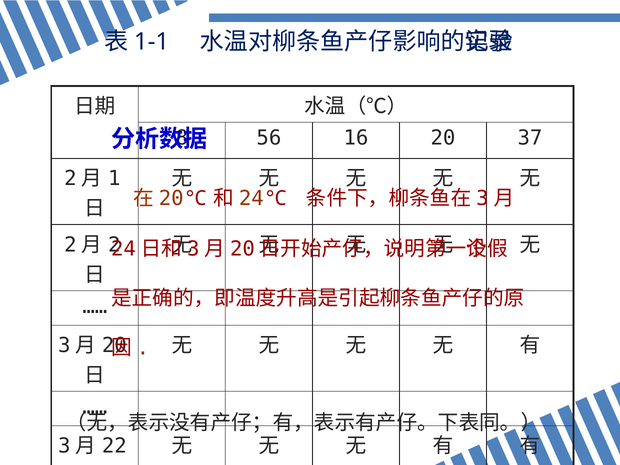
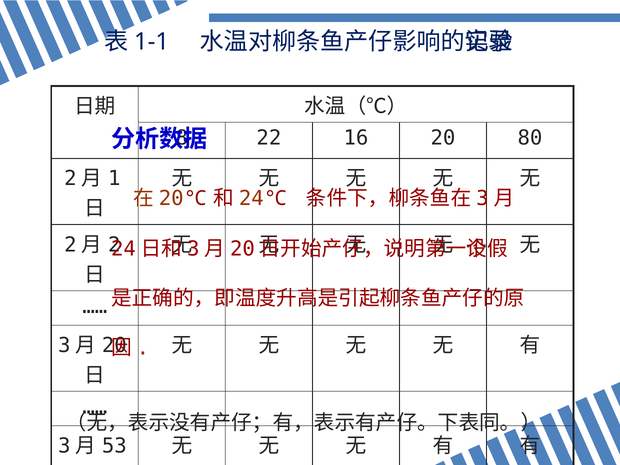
56: 56 -> 22
37: 37 -> 80
22: 22 -> 53
